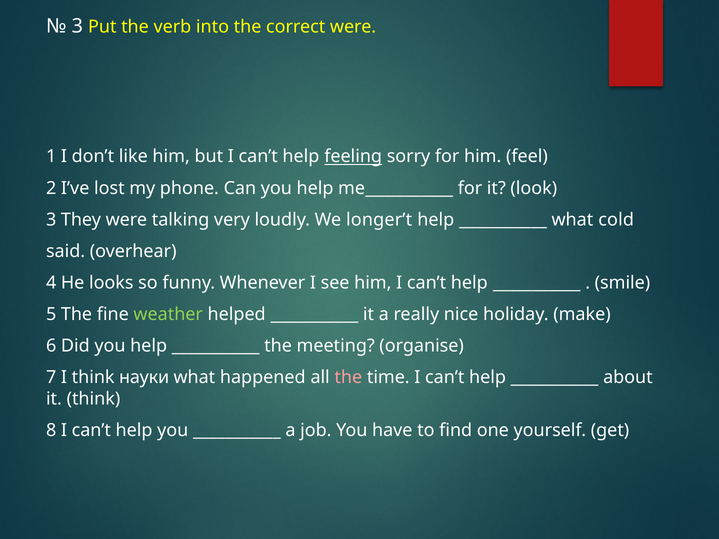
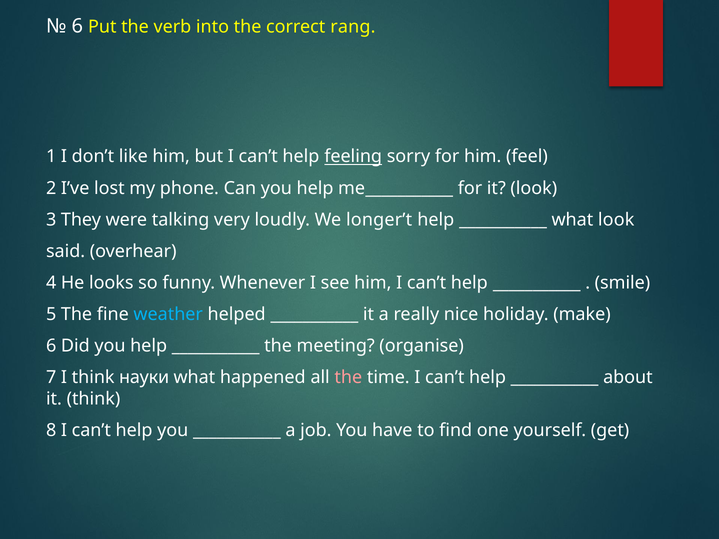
3 at (77, 26): 3 -> 6
correct were: were -> rang
what cold: cold -> look
weather colour: light green -> light blue
